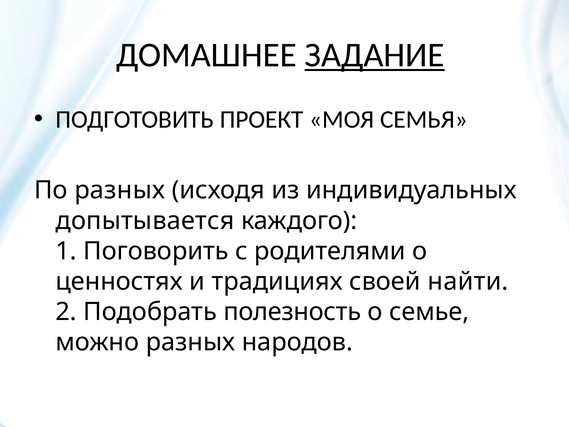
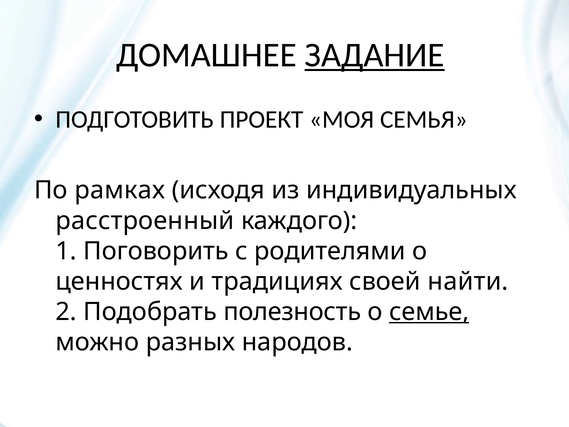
По разных: разных -> рамках
допытывается: допытывается -> расстроенный
семье underline: none -> present
